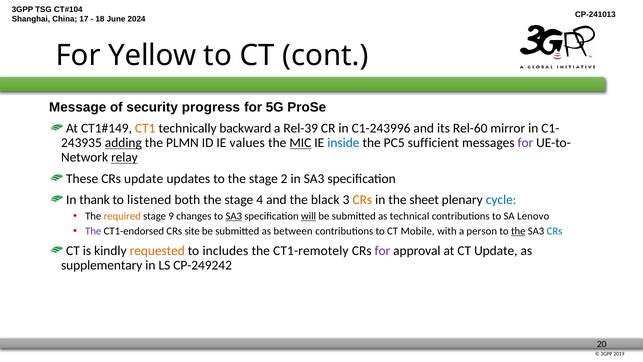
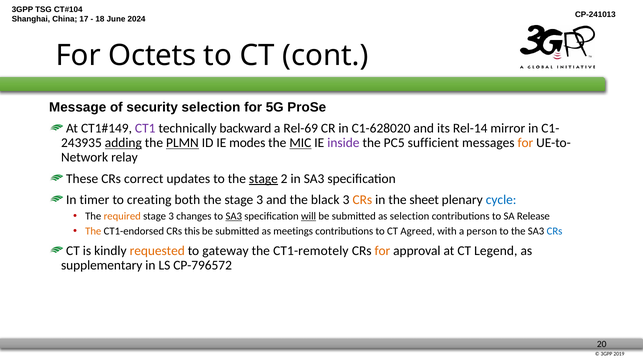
Yellow: Yellow -> Octets
security progress: progress -> selection
CT1 colour: orange -> purple
Rel-39: Rel-39 -> Rel-69
C1-243996: C1-243996 -> C1-628020
Rel-60: Rel-60 -> Rel-14
PLMN underline: none -> present
values: values -> modes
inside colour: blue -> purple
for at (525, 143) colour: purple -> orange
relay underline: present -> none
CRs update: update -> correct
stage at (263, 178) underline: none -> present
thank: thank -> timer
listened: listened -> creating
the stage 4: 4 -> 3
9 at (171, 216): 9 -> 3
as technical: technical -> selection
Lenovo: Lenovo -> Release
The at (93, 231) colour: purple -> orange
site: site -> this
between: between -> meetings
Mobile: Mobile -> Agreed
the at (518, 231) underline: present -> none
includes: includes -> gateway
for at (382, 251) colour: purple -> orange
CT Update: Update -> Legend
CP-249242: CP-249242 -> CP-796572
